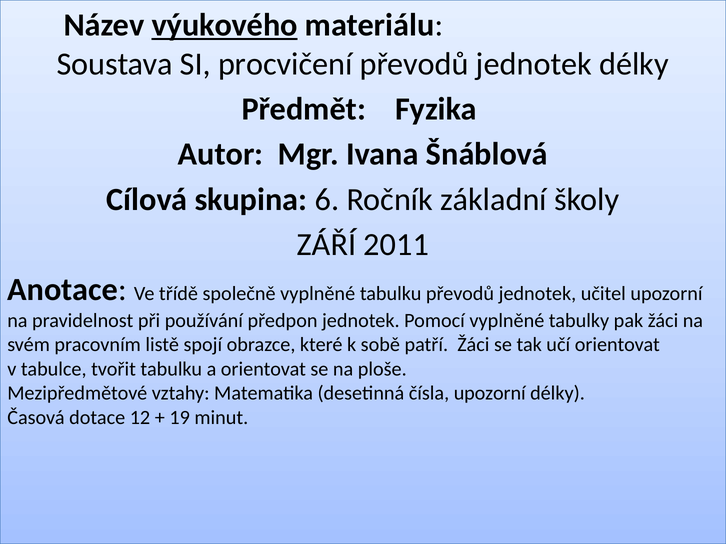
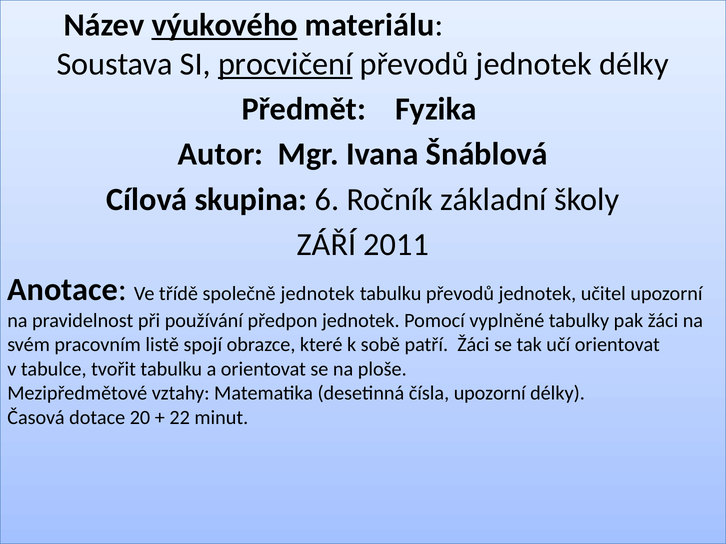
procvičení underline: none -> present
společně vyplněné: vyplněné -> jednotek
12: 12 -> 20
19: 19 -> 22
